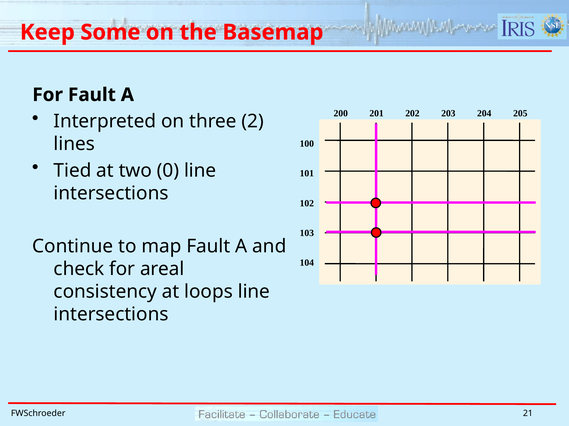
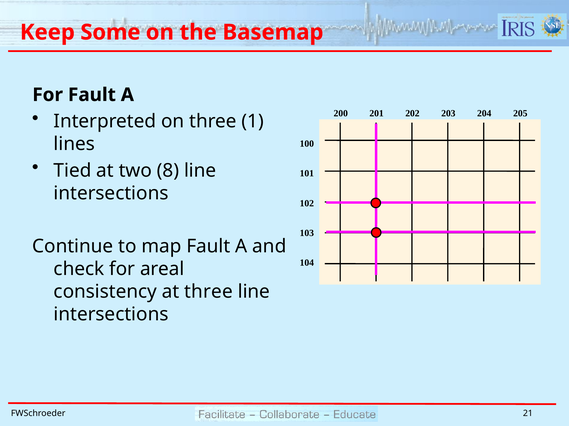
2: 2 -> 1
0: 0 -> 8
at loops: loops -> three
